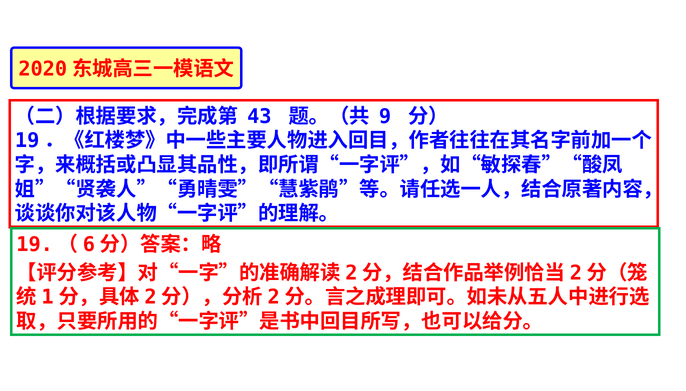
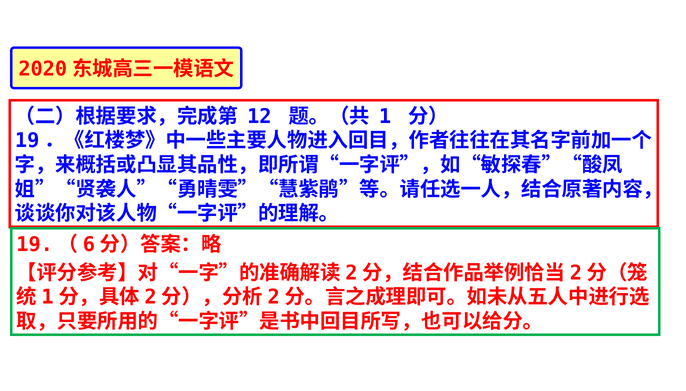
43: 43 -> 12
9: 9 -> 1
